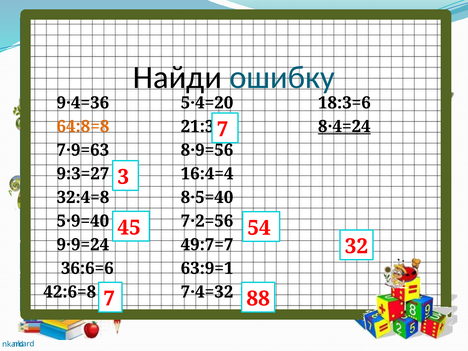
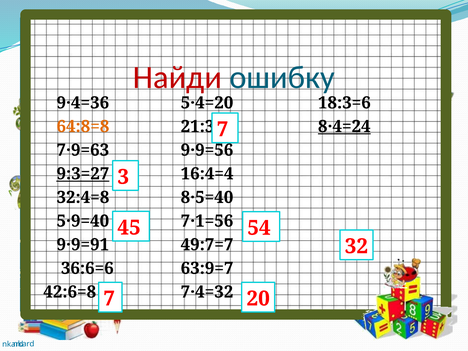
Найди colour: black -> red
8·9=56: 8·9=56 -> 9·9=56
9:3=27 underline: none -> present
7·2=56: 7·2=56 -> 7·1=56
9·9=24: 9·9=24 -> 9·9=91
63:9=1: 63:9=1 -> 63:9=7
88: 88 -> 20
